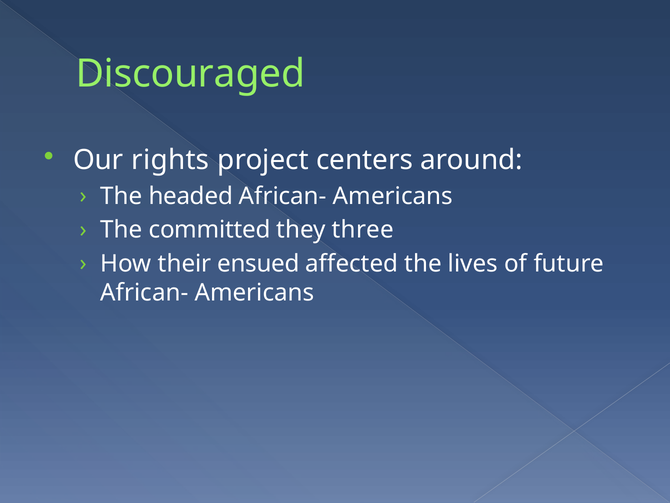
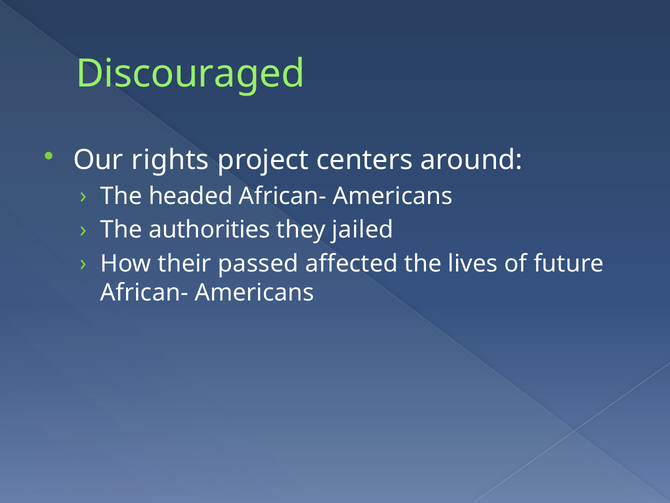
committed: committed -> authorities
three: three -> jailed
ensued: ensued -> passed
